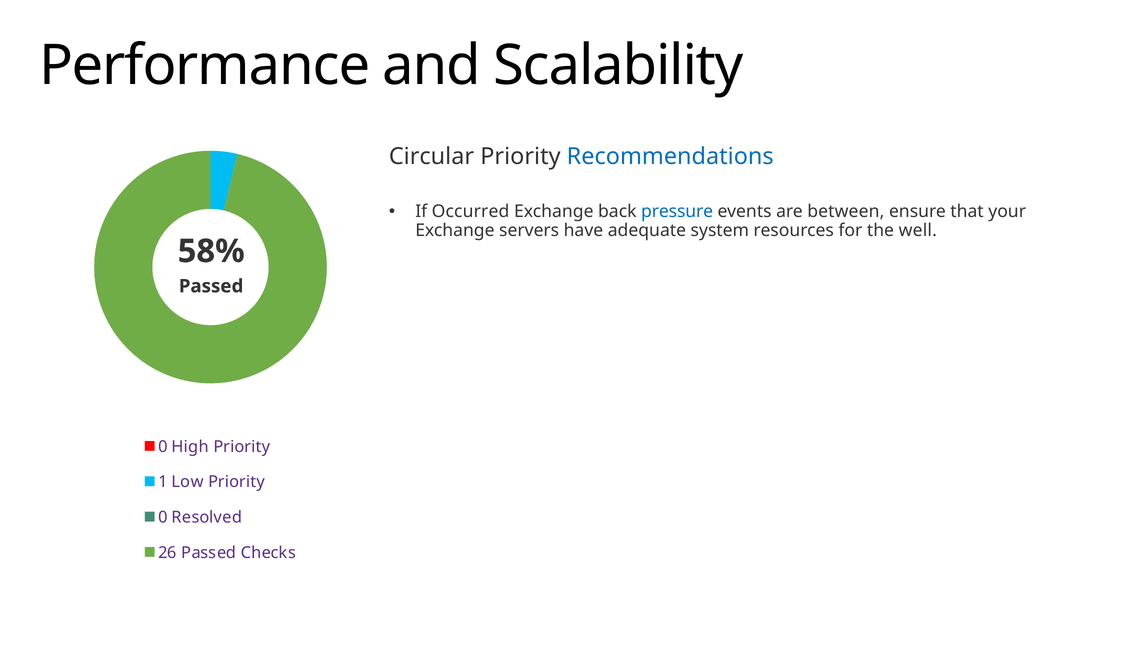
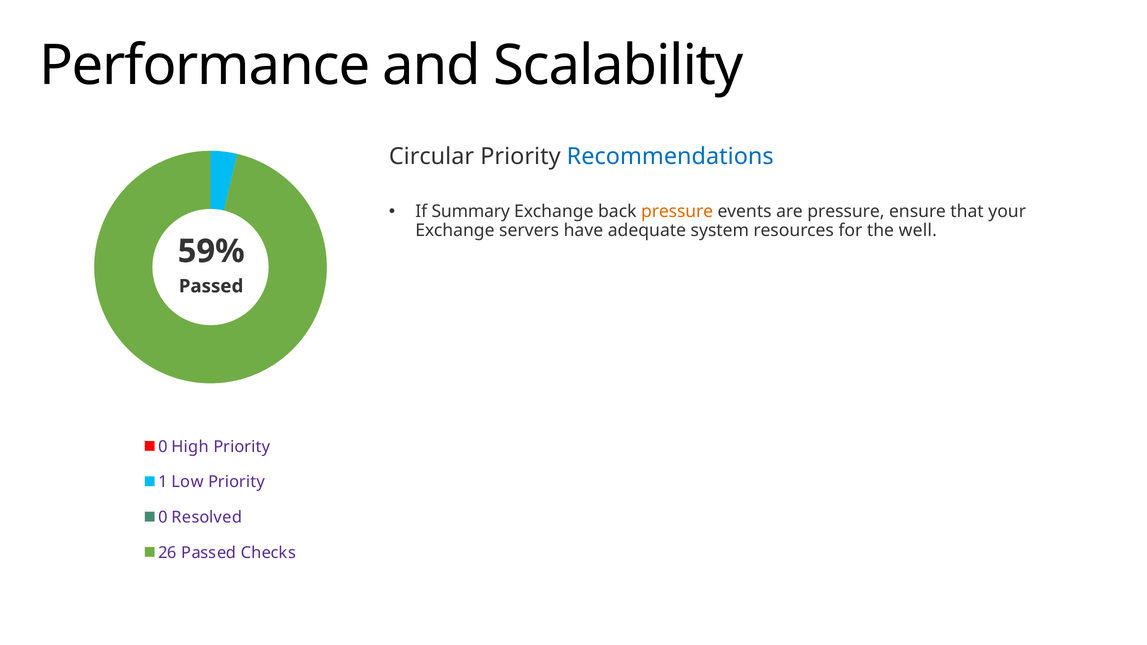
Occurred: Occurred -> Summary
pressure at (677, 212) colour: blue -> orange
are between: between -> pressure
58%: 58% -> 59%
